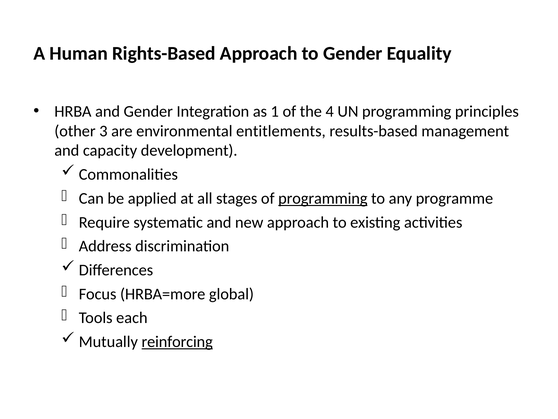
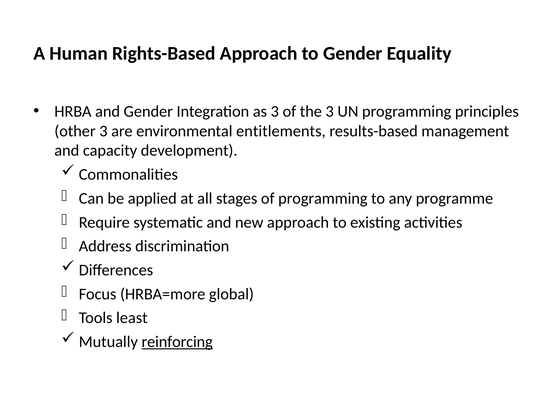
as 1: 1 -> 3
the 4: 4 -> 3
programming at (323, 198) underline: present -> none
each: each -> least
